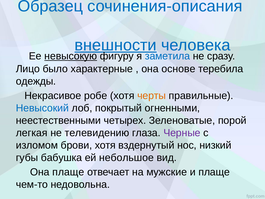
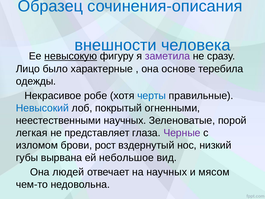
внешности underline: present -> none
заметила colour: blue -> purple
черты colour: orange -> blue
неестественными четырех: четырех -> научных
телевидению: телевидению -> представляет
брови хотя: хотя -> рост
бабушка: бабушка -> вырвана
Она плаще: плаще -> людей
на мужские: мужские -> научных
и плаще: плаще -> мясом
